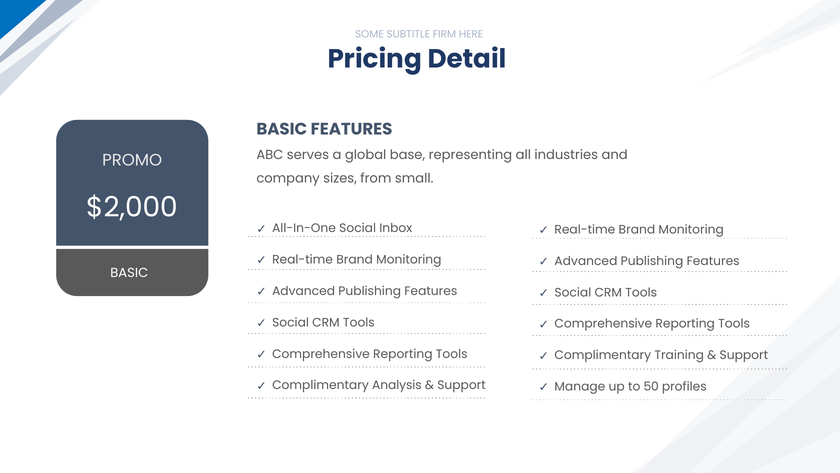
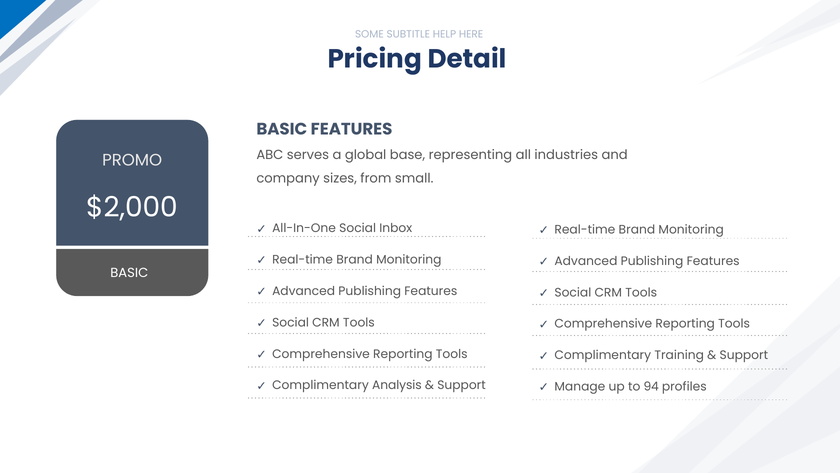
FIRM: FIRM -> HELP
50: 50 -> 94
